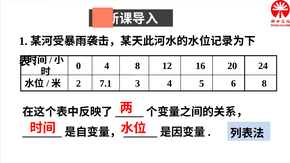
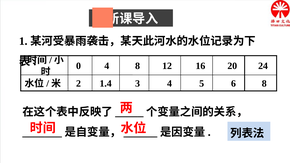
7.1: 7.1 -> 1.4
